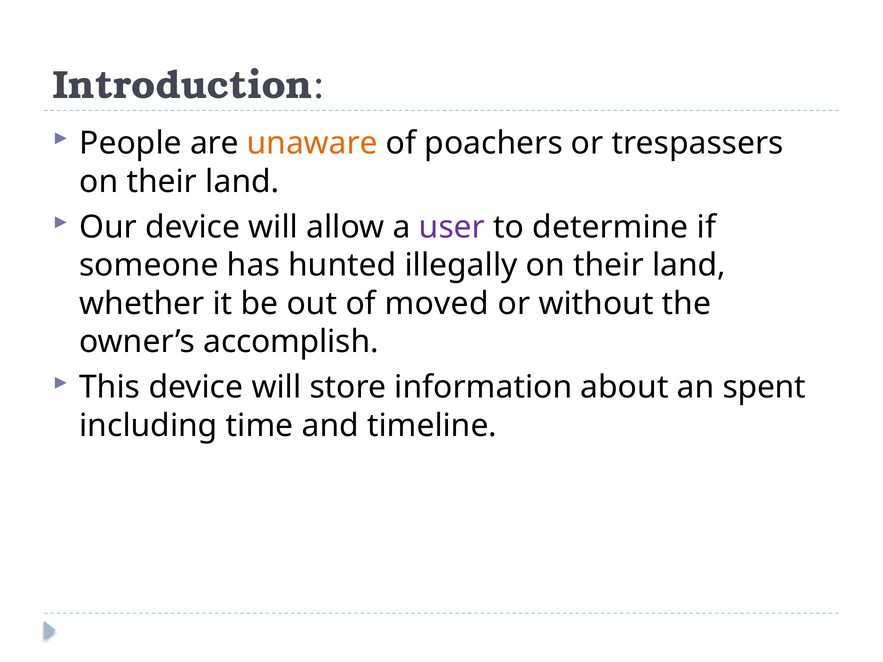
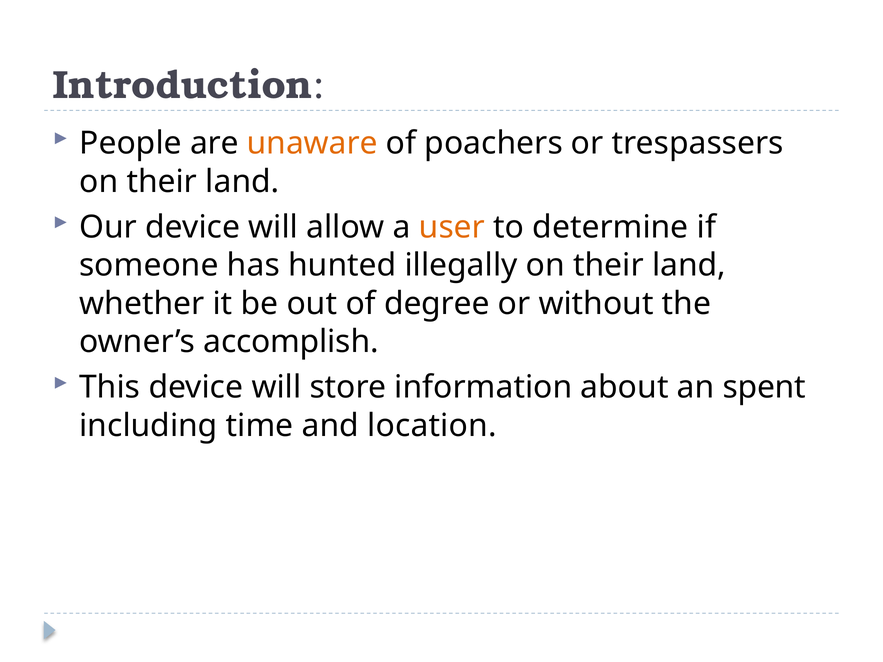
user colour: purple -> orange
moved: moved -> degree
timeline: timeline -> location
